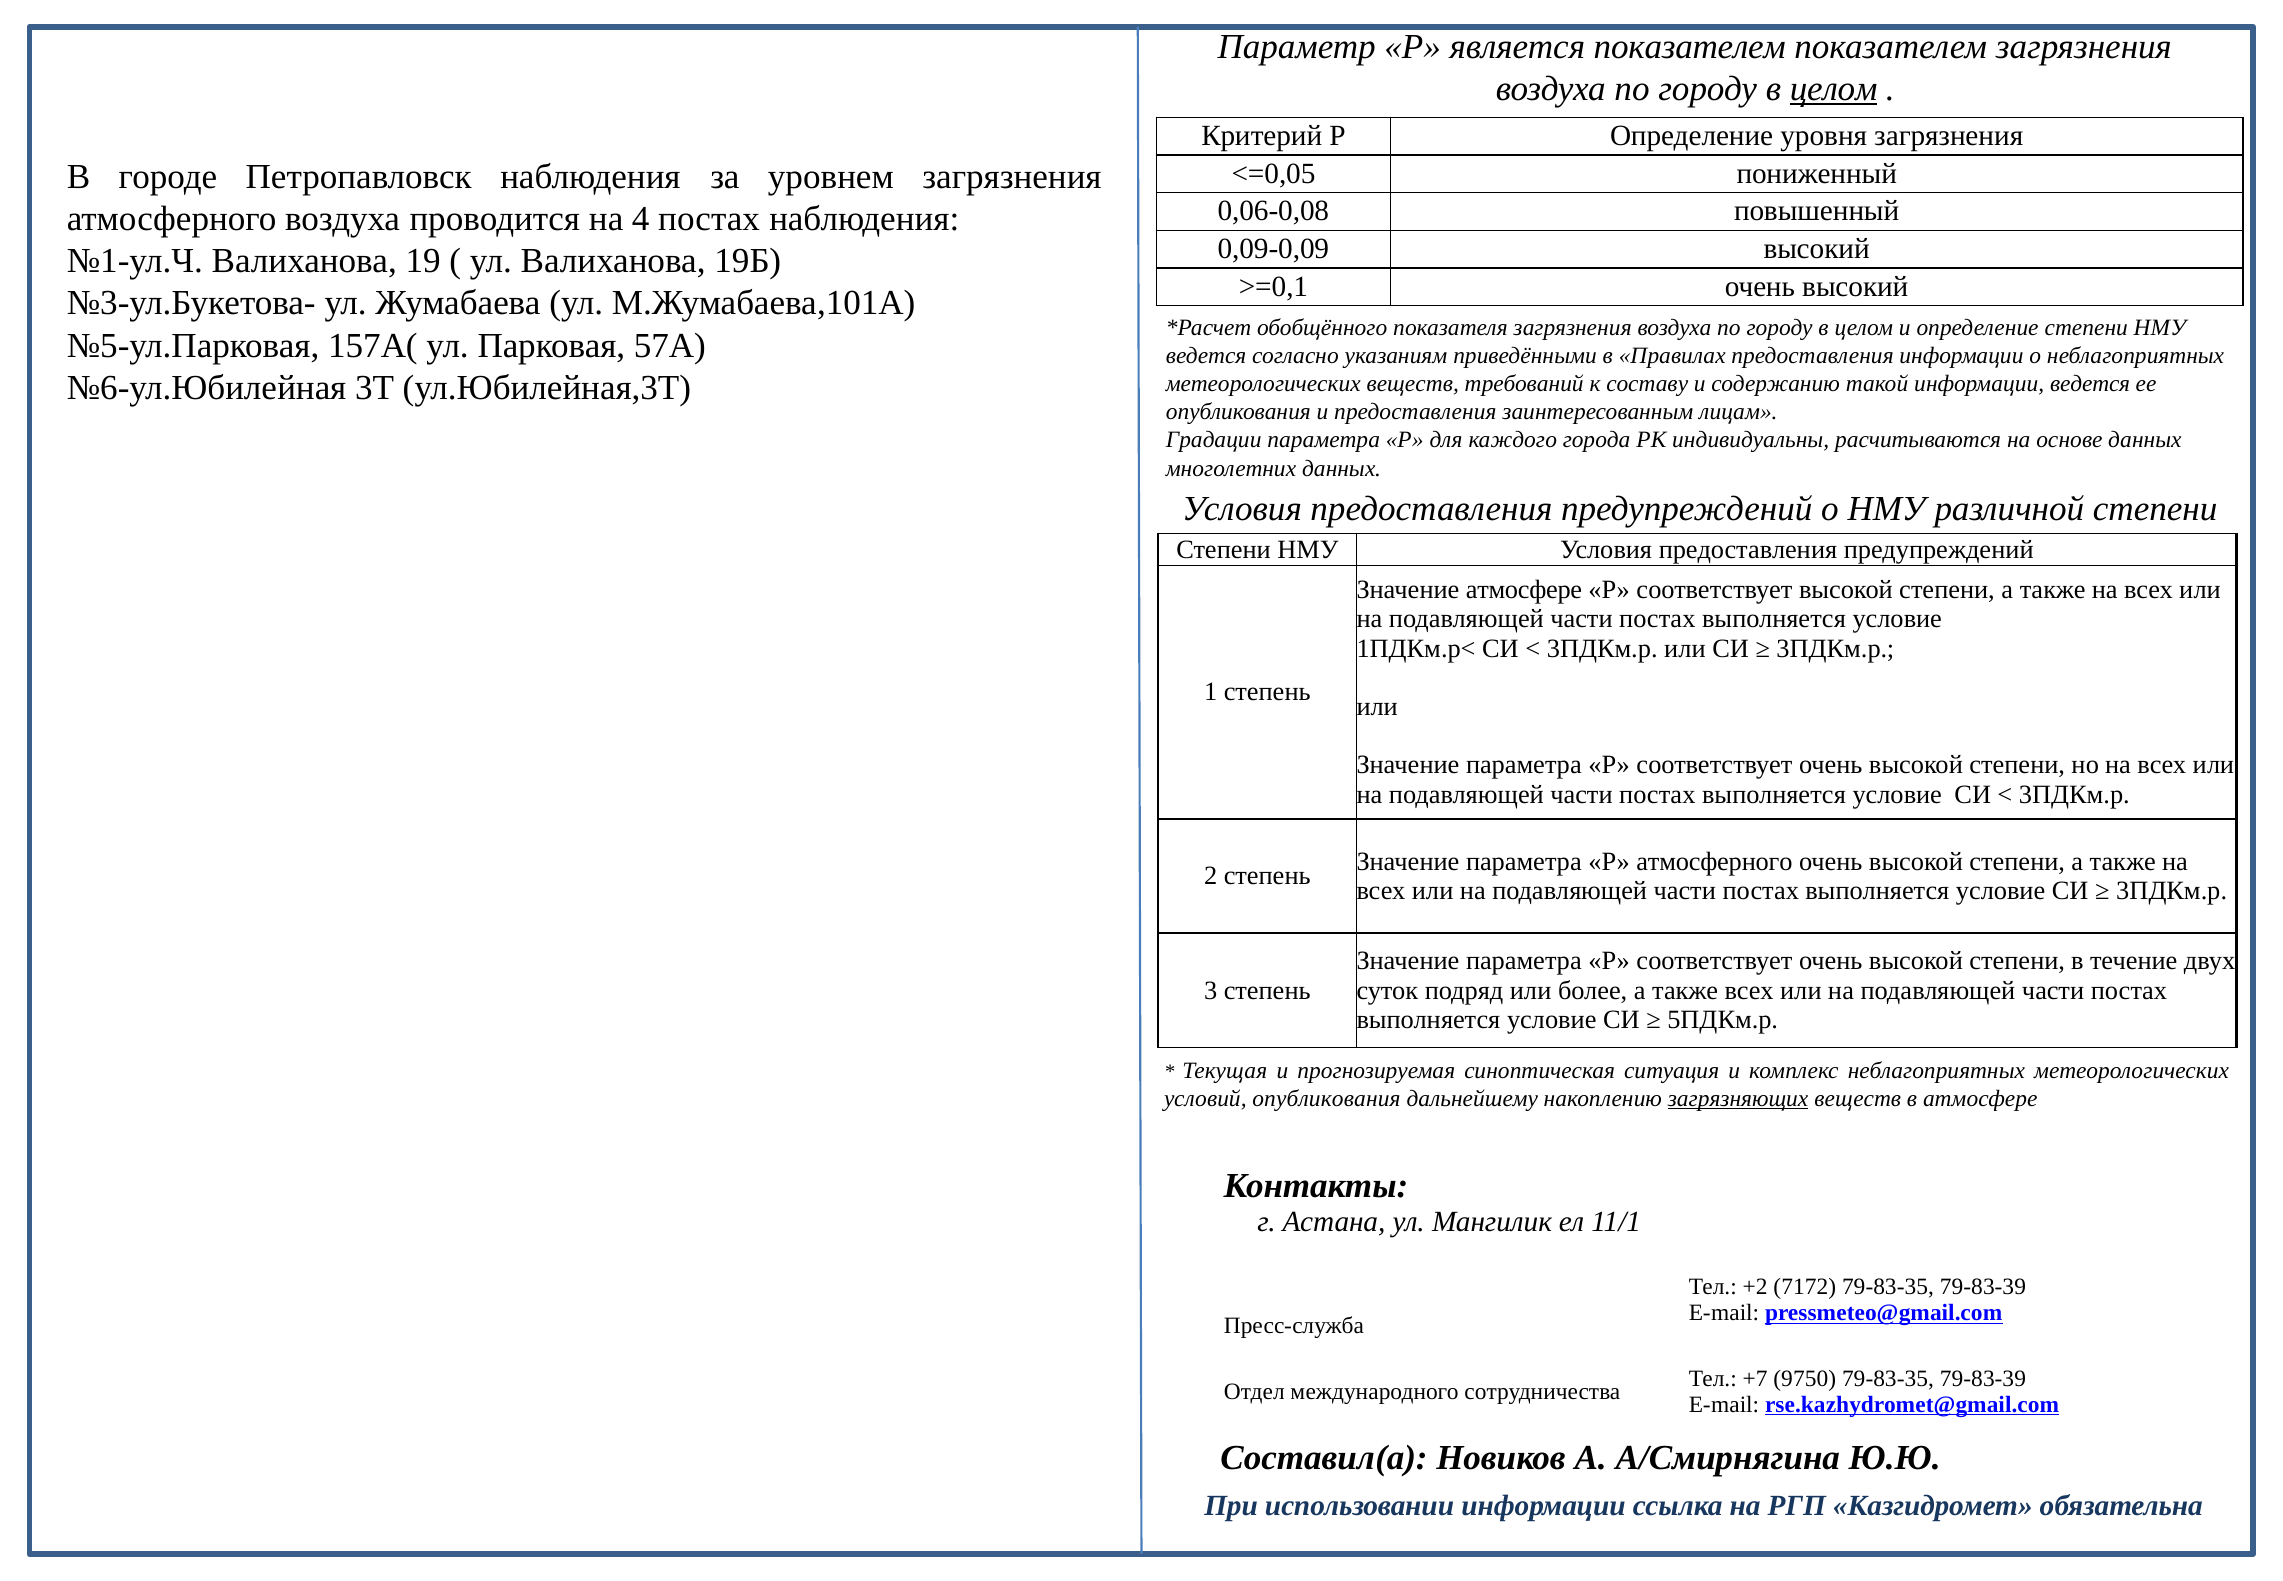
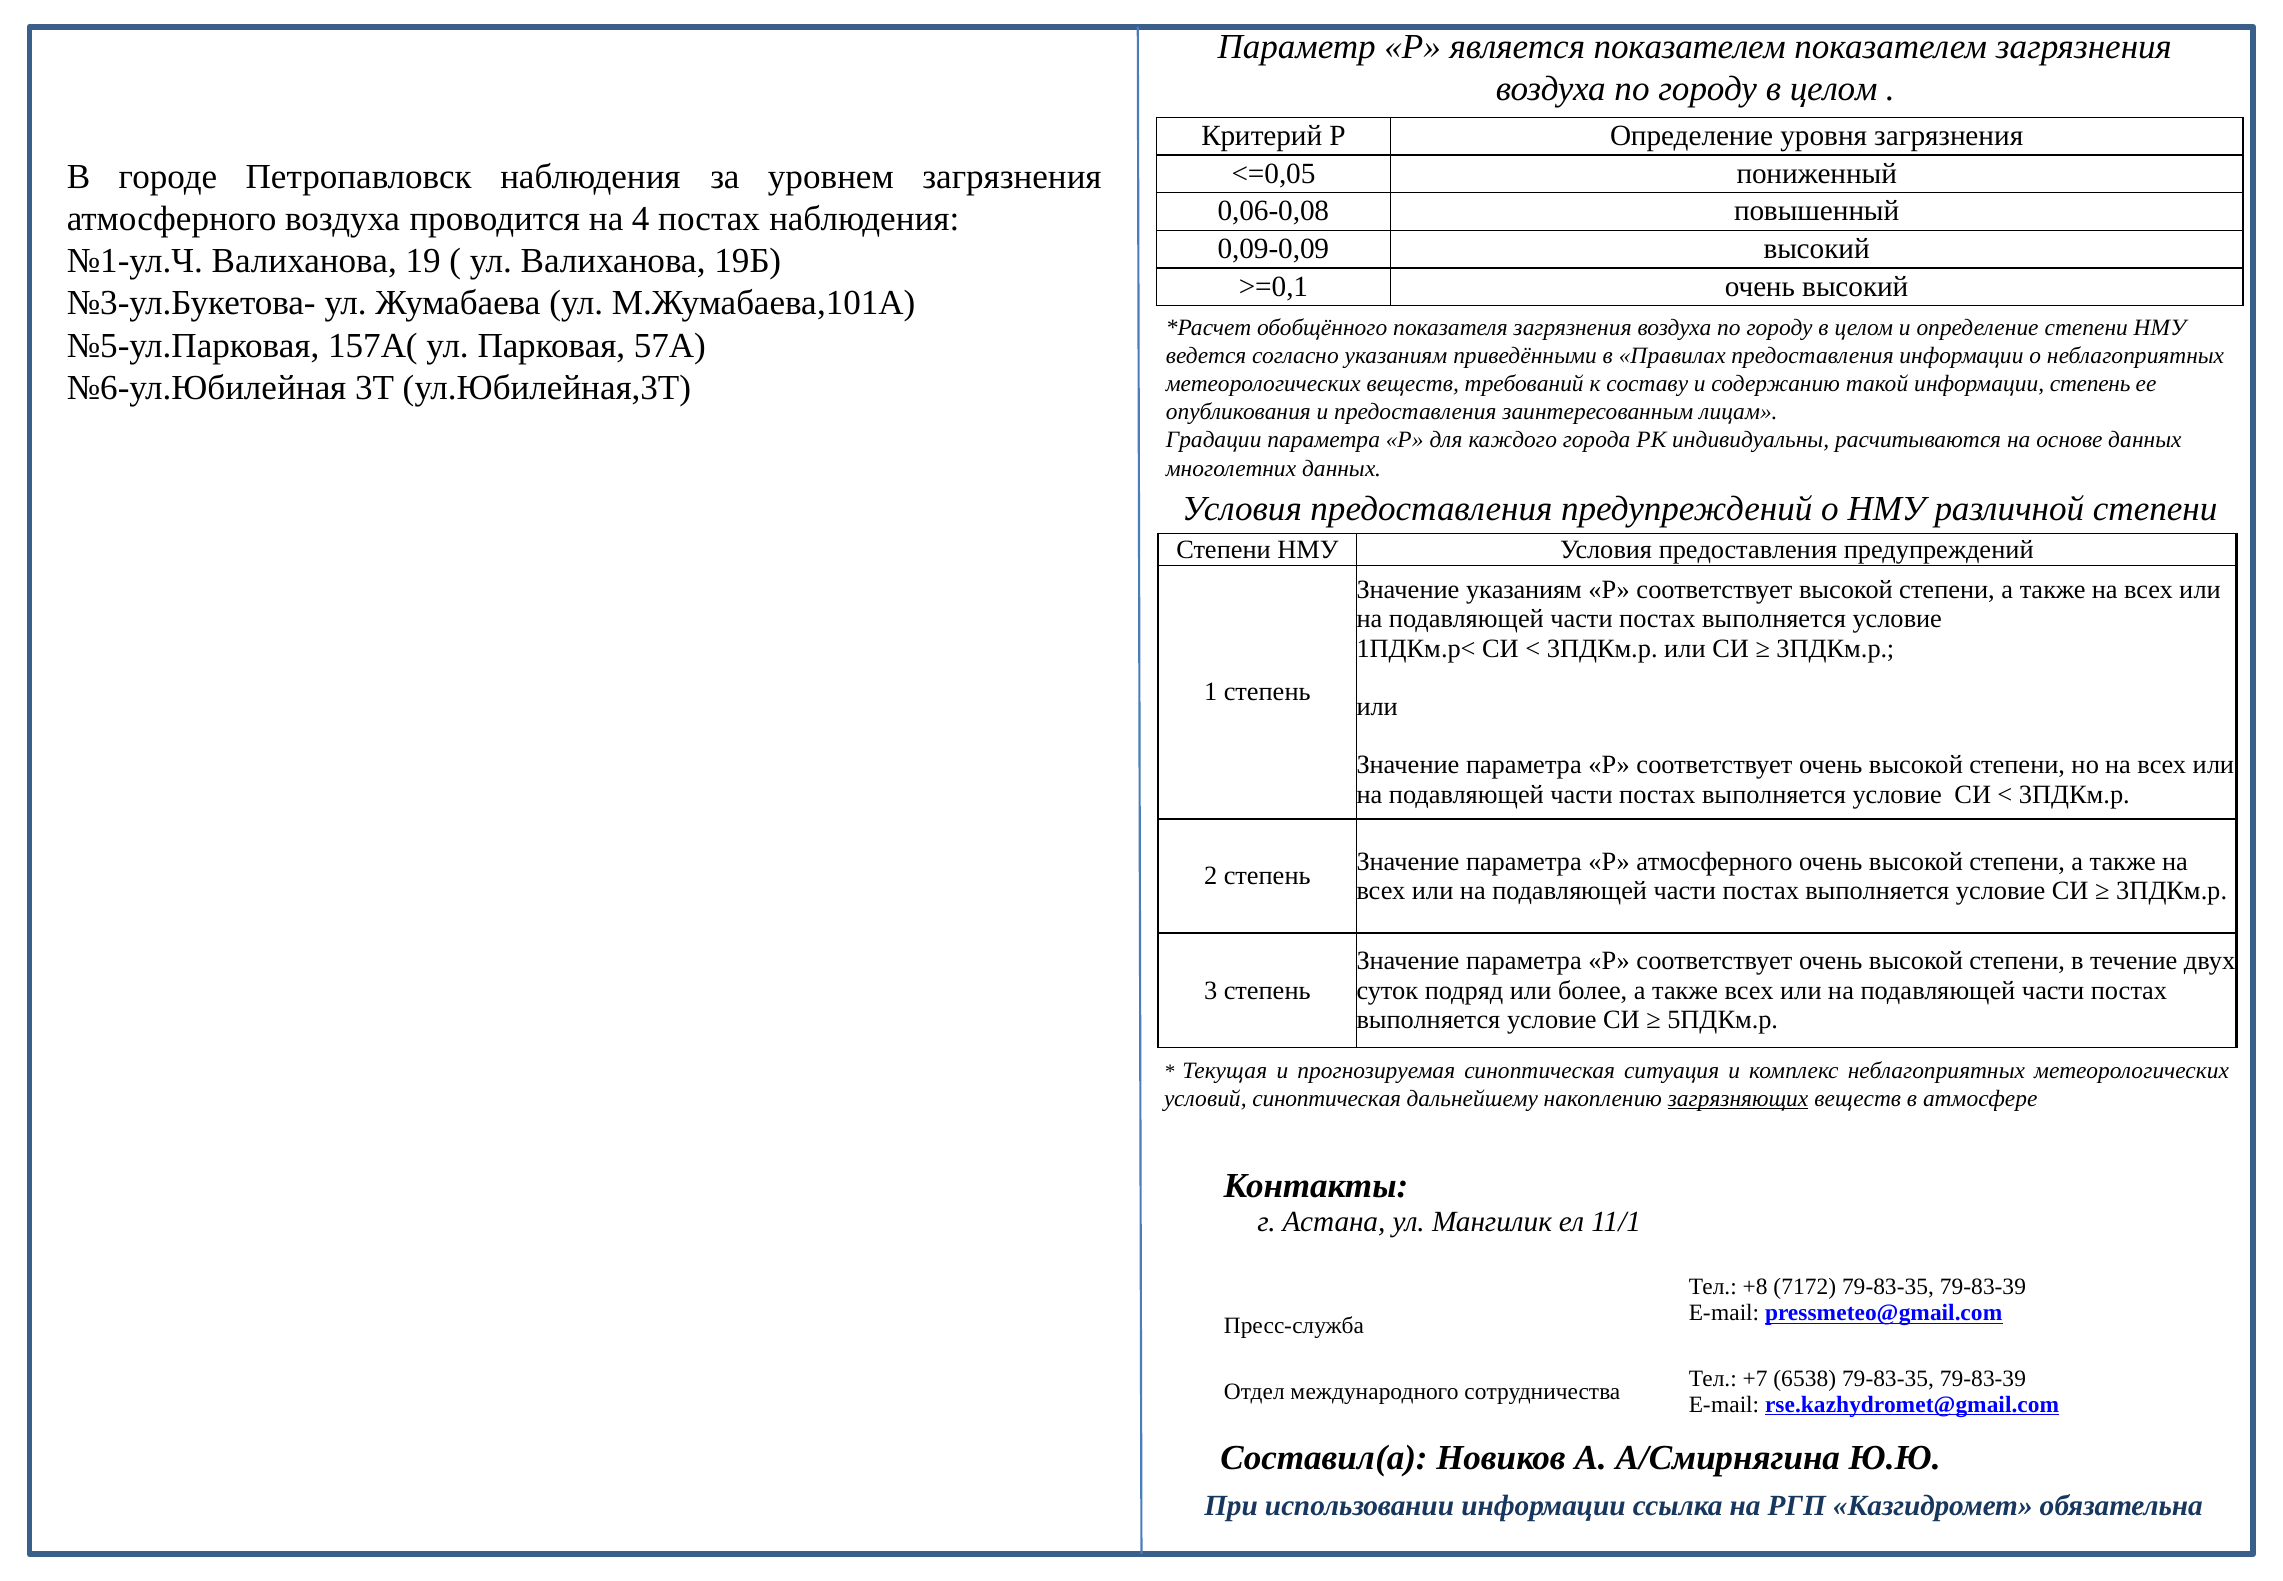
целом at (1834, 89) underline: present -> none
информации ведется: ведется -> степень
Значение атмосфере: атмосфере -> указаниям
условий опубликования: опубликования -> синоптическая
+2: +2 -> +8
9750: 9750 -> 6538
